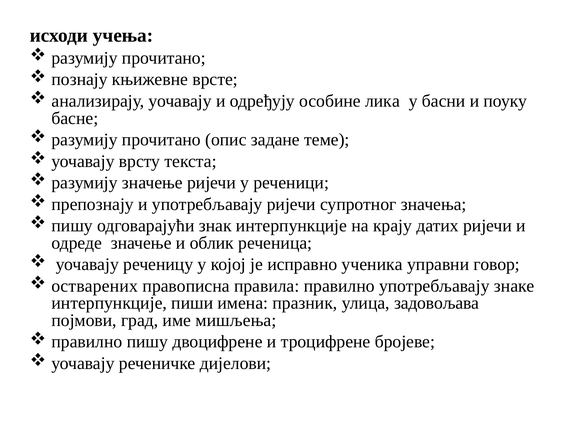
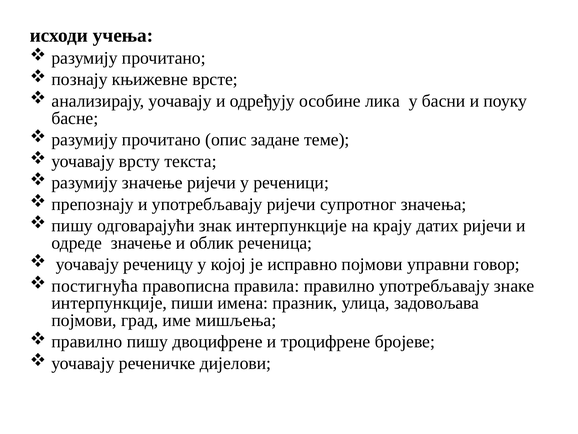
исправно ученика: ученика -> појмови
остварених: остварених -> постигнућа
